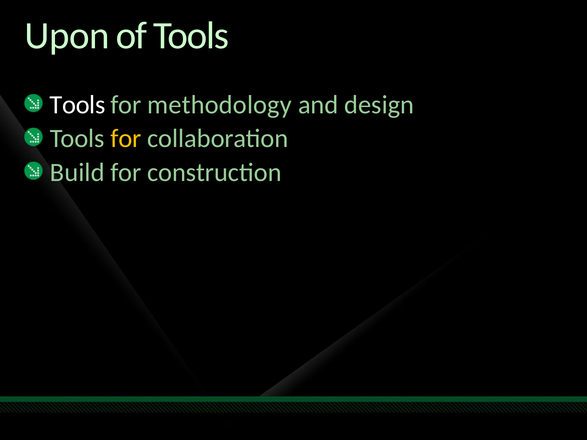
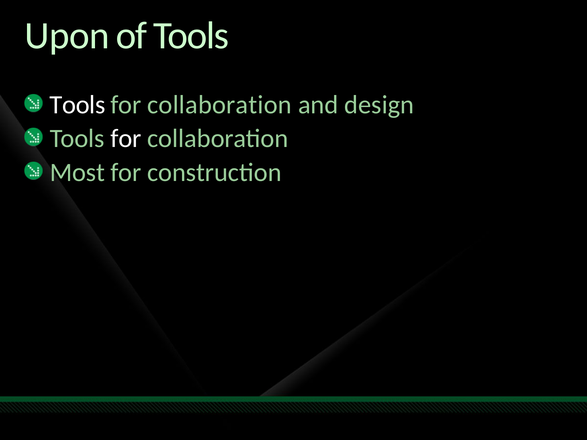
methodology at (220, 105): methodology -> collaboration
for at (126, 139) colour: yellow -> white
Build: Build -> Most
